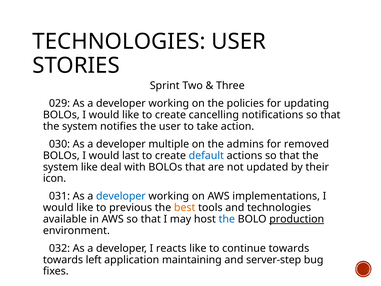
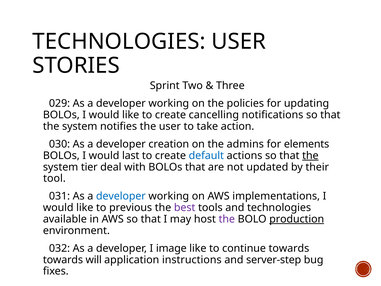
multiple: multiple -> creation
removed: removed -> elements
the at (310, 155) underline: none -> present
system like: like -> tier
icon: icon -> tool
best colour: orange -> purple
the at (227, 219) colour: blue -> purple
reacts: reacts -> image
left: left -> will
maintaining: maintaining -> instructions
